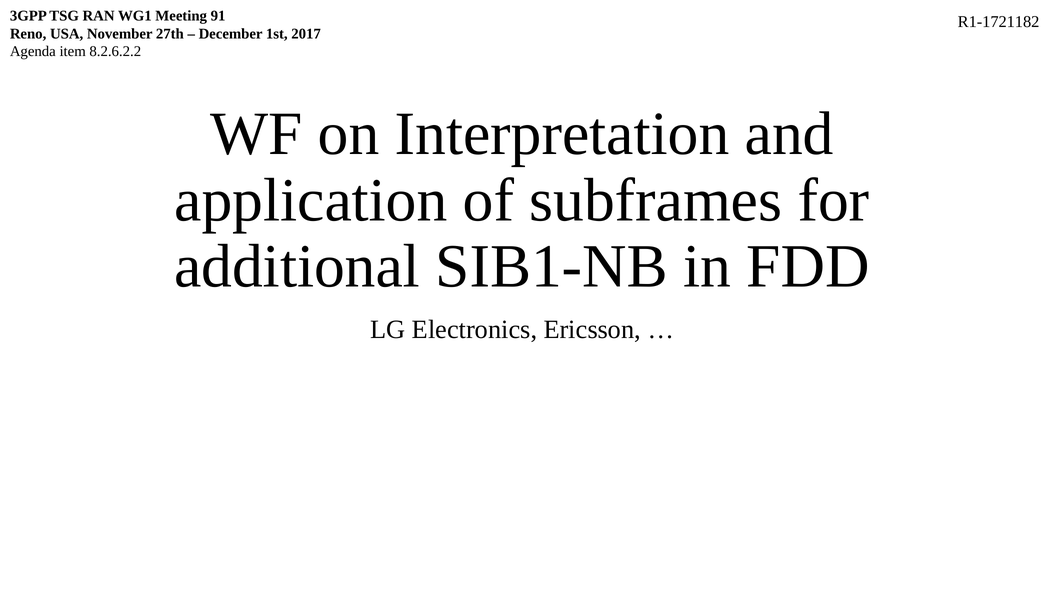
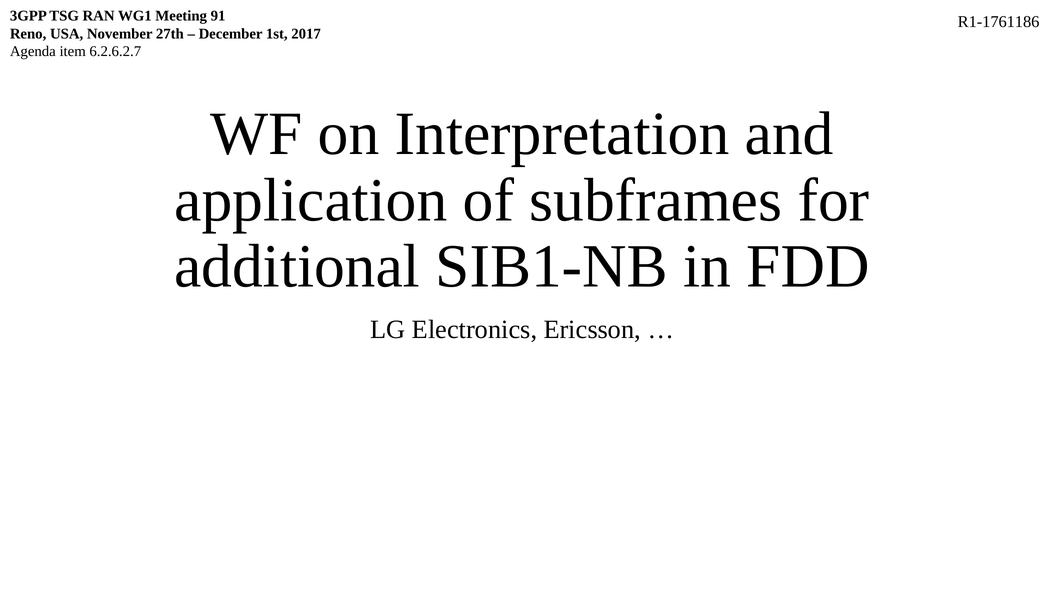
R1-1721182: R1-1721182 -> R1-1761186
8.2.6.2.2: 8.2.6.2.2 -> 6.2.6.2.7
